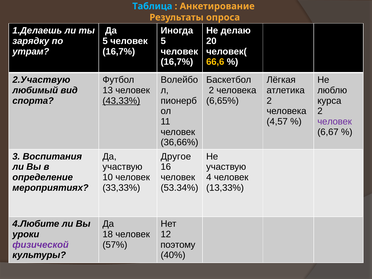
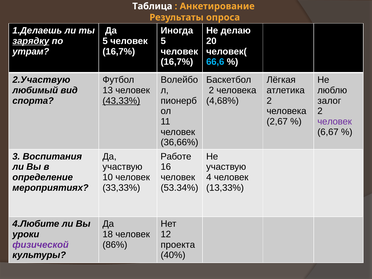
Таблица colour: light blue -> white
зарядку underline: none -> present
66,6 colour: yellow -> light blue
6,65%: 6,65% -> 4,68%
курса: курса -> залог
4,57: 4,57 -> 2,67
Другое: Другое -> Работе
57%: 57% -> 86%
поэтому: поэтому -> проекта
